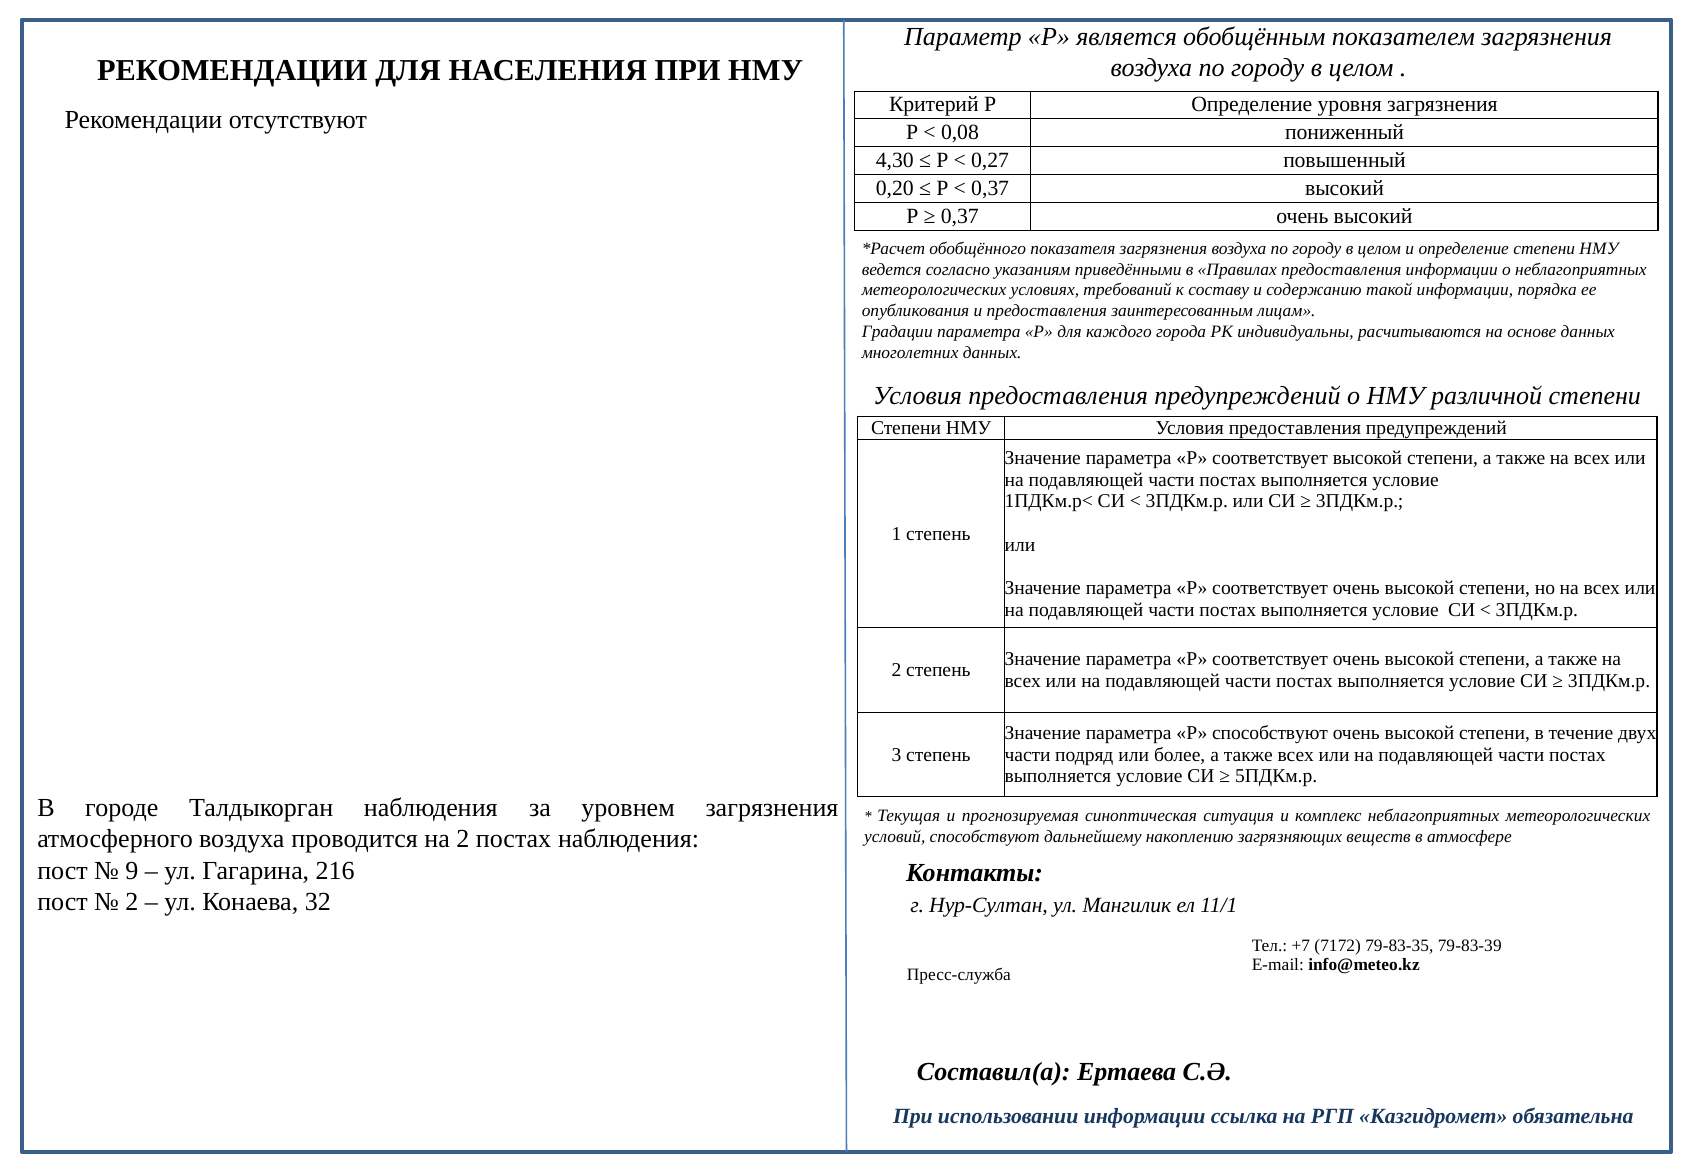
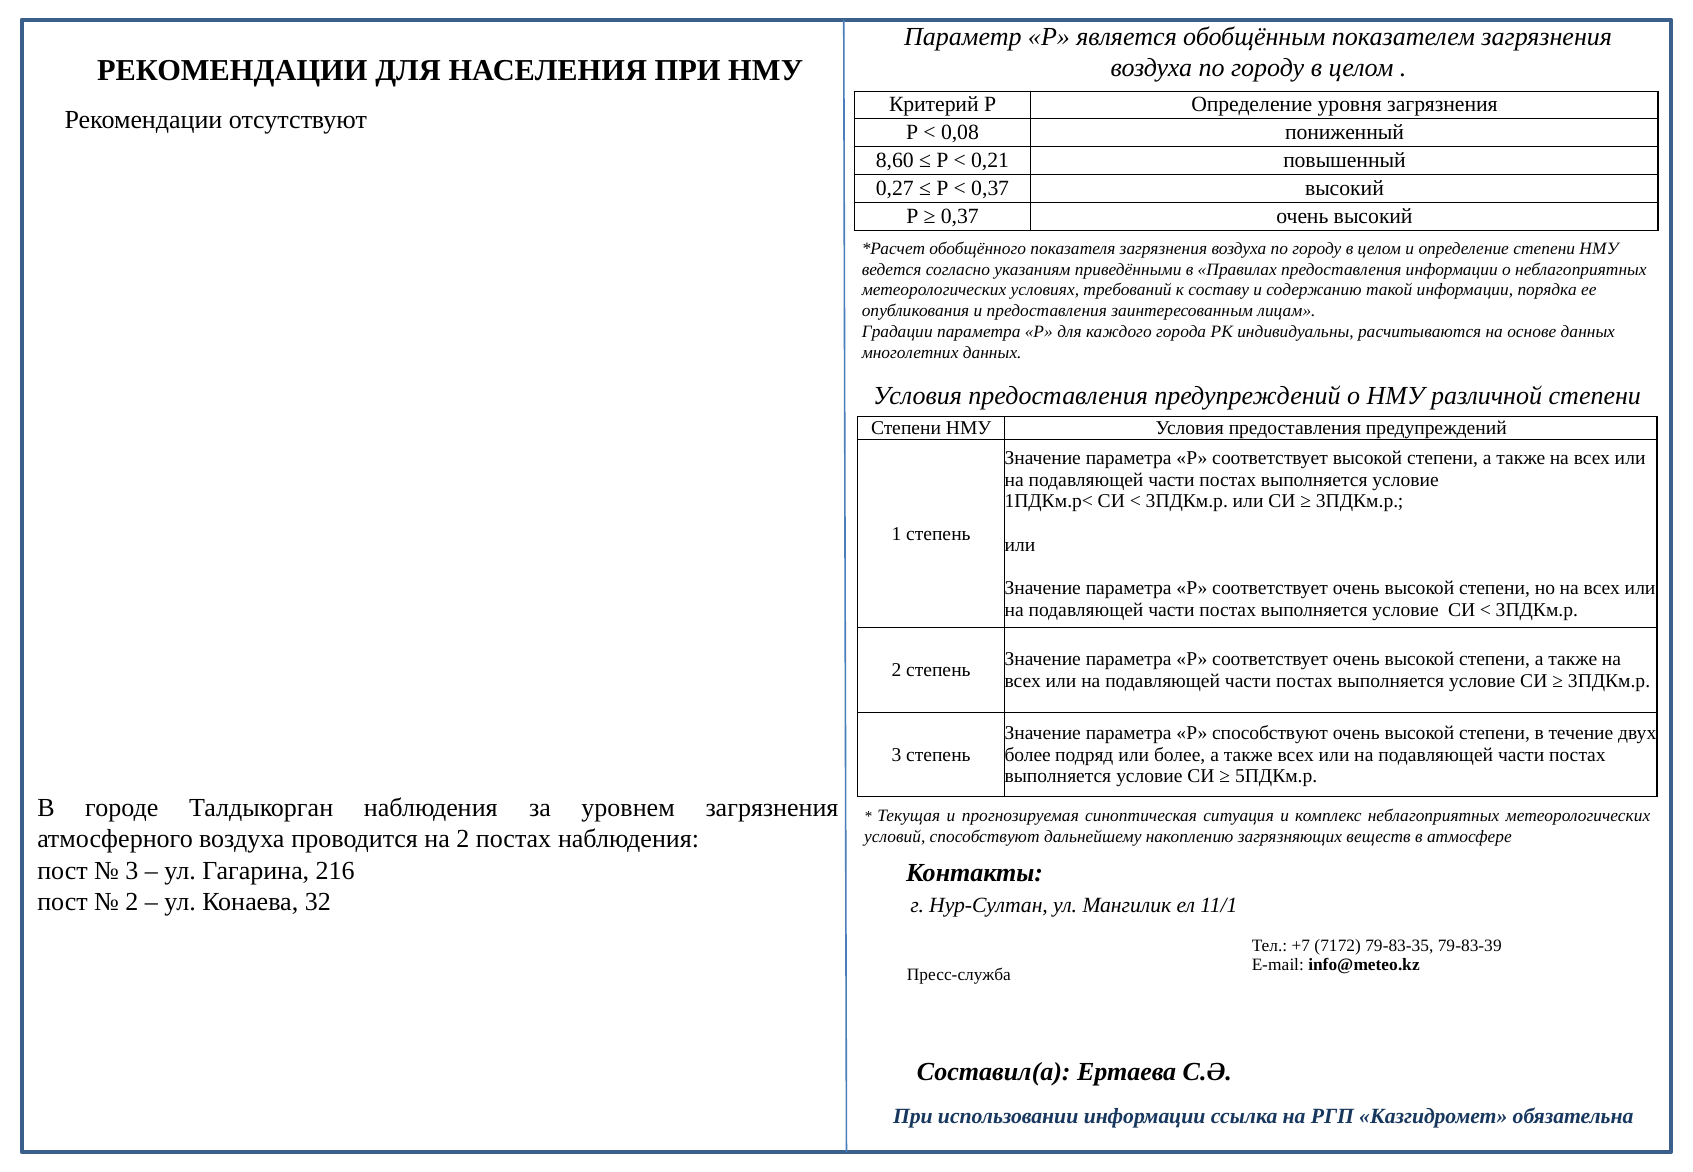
4,30: 4,30 -> 8,60
0,27: 0,27 -> 0,21
0,20: 0,20 -> 0,27
части at (1028, 755): части -> более
9 at (132, 871): 9 -> 3
